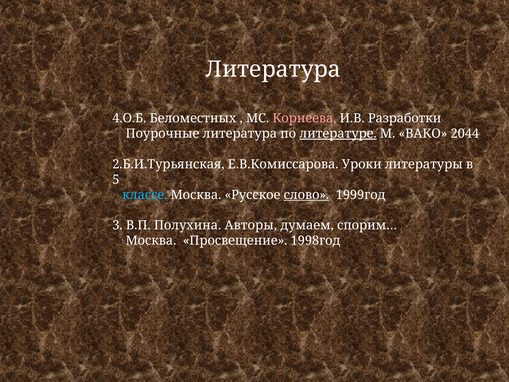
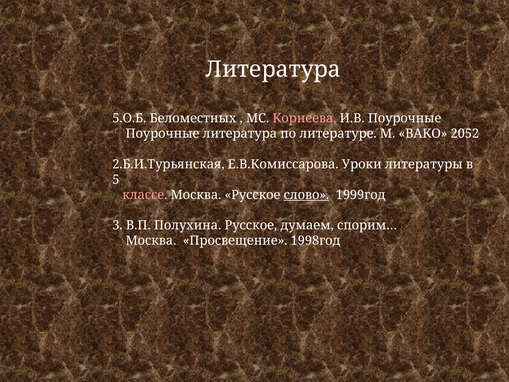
4.О.Б: 4.О.Б -> 5.О.Б
И.В Разработки: Разработки -> Поурочные
литературе underline: present -> none
2044: 2044 -> 2052
классе colour: light blue -> pink
Полухина Авторы: Авторы -> Русское
